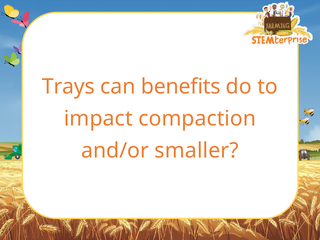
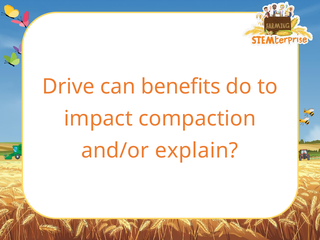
Trays: Trays -> Drive
smaller: smaller -> explain
